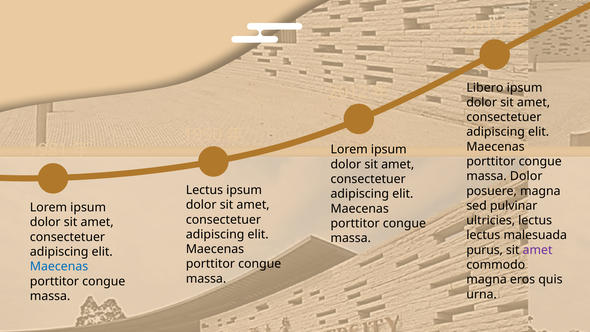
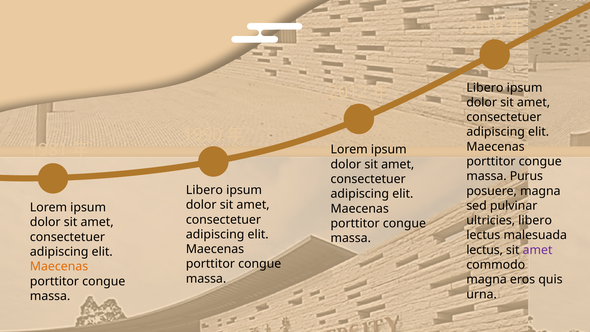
massa Dolor: Dolor -> Purus
Lectus at (204, 190): Lectus -> Libero
ultricies lectus: lectus -> libero
purus at (485, 250): purus -> lectus
Maecenas at (59, 266) colour: blue -> orange
